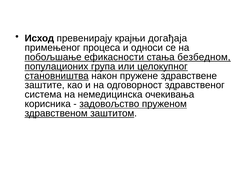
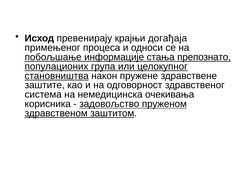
ефикасности: ефикасности -> информације
безбедном: безбедном -> препознато
